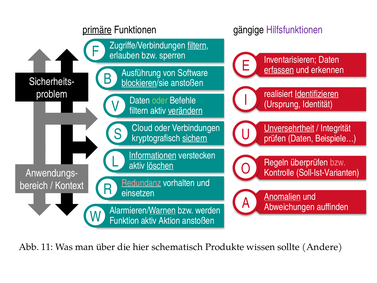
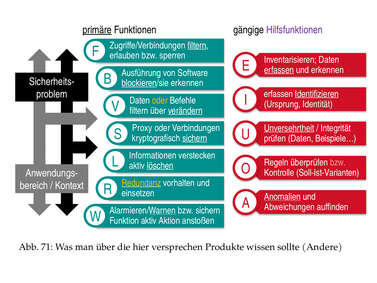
blockieren/sie anstoßen: anstoßen -> erkennen
realisiert at (278, 94): realisiert -> erfassen
oder at (160, 100) colour: light green -> yellow
filtern aktiv: aktiv -> über
Cloud: Cloud -> Proxy
Informationen underline: present -> none
Redundanz colour: pink -> yellow
bzw werden: werden -> sichern
11: 11 -> 71
schematisch: schematisch -> versprechen
